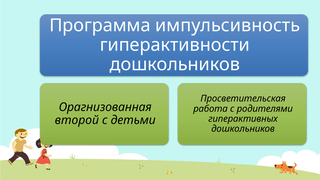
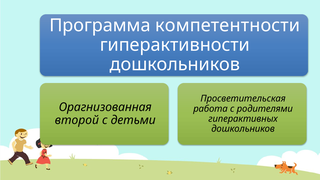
импульсивность: импульсивность -> компетентности
